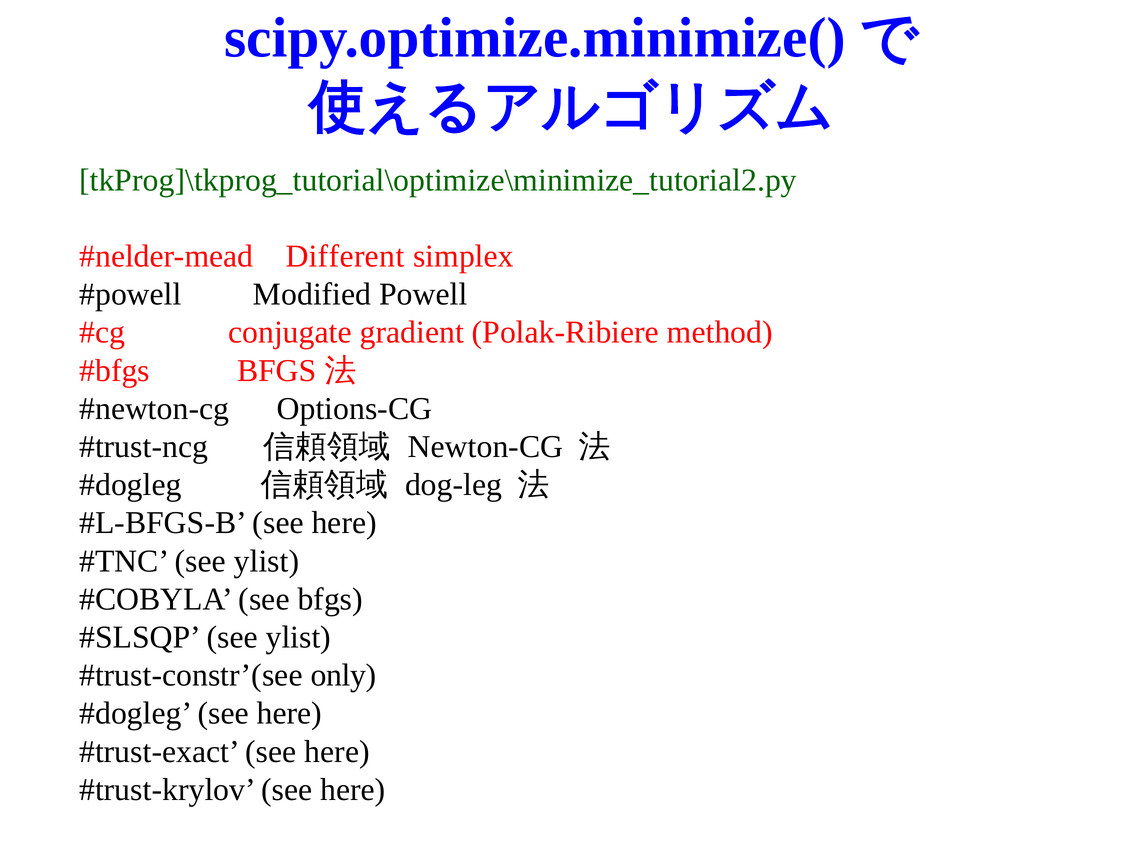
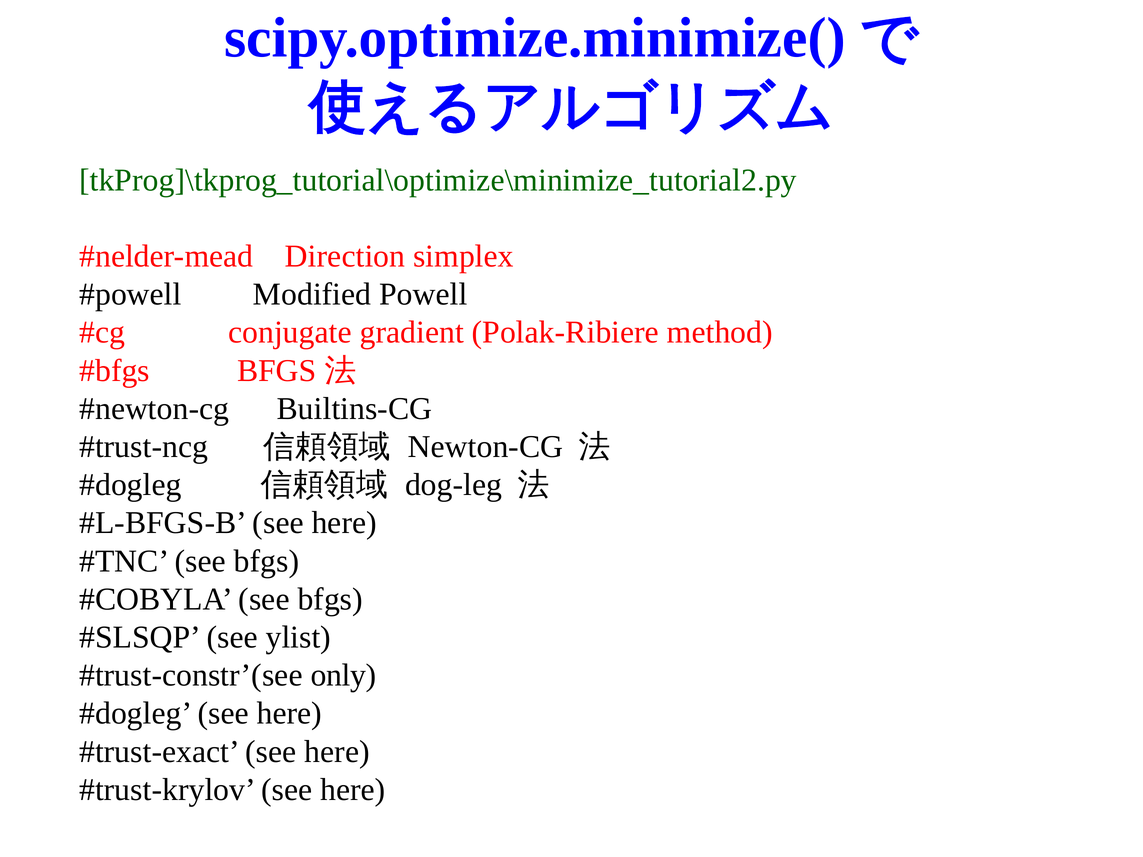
Different: Different -> Direction
Options-CG: Options-CG -> Builtins-CG
ylist at (267, 561): ylist -> bfgs
